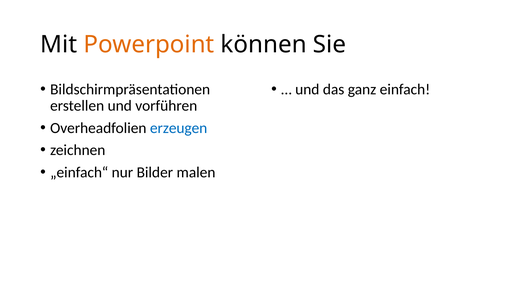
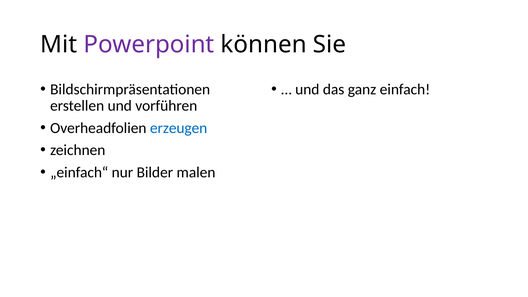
Powerpoint colour: orange -> purple
